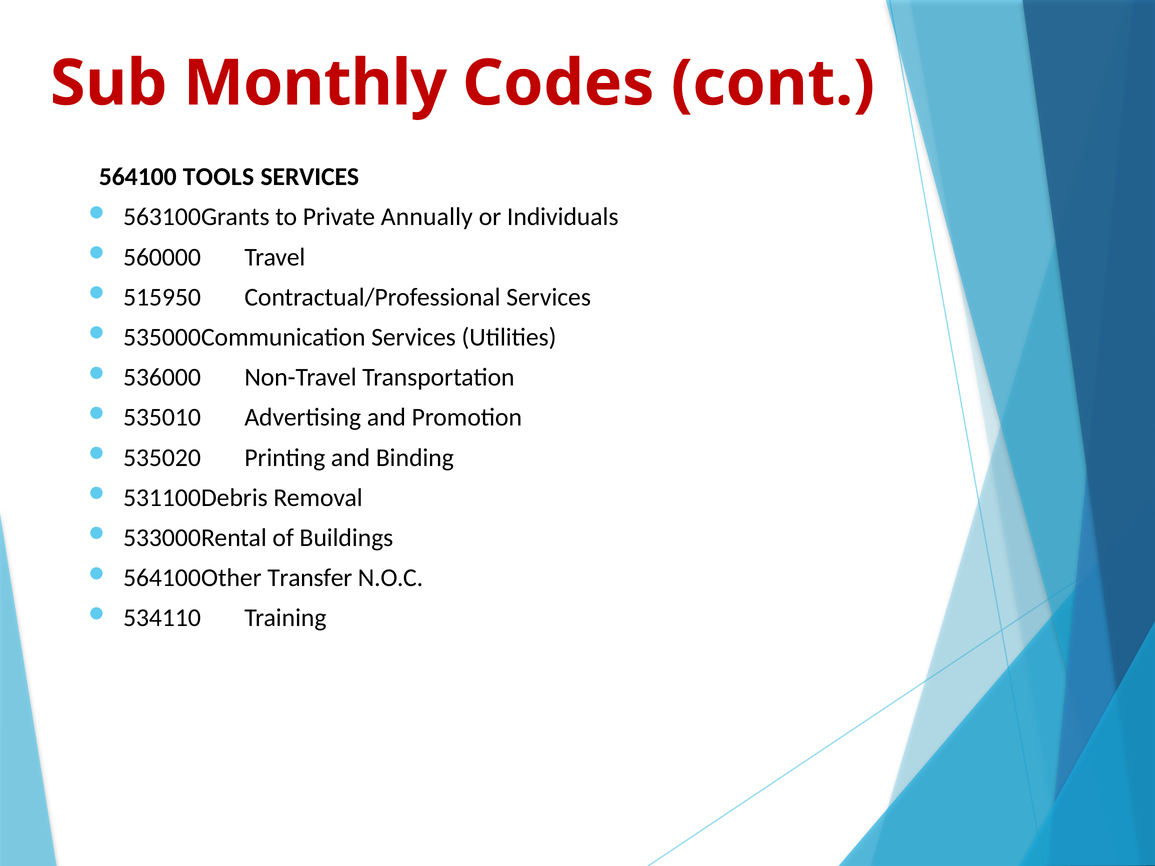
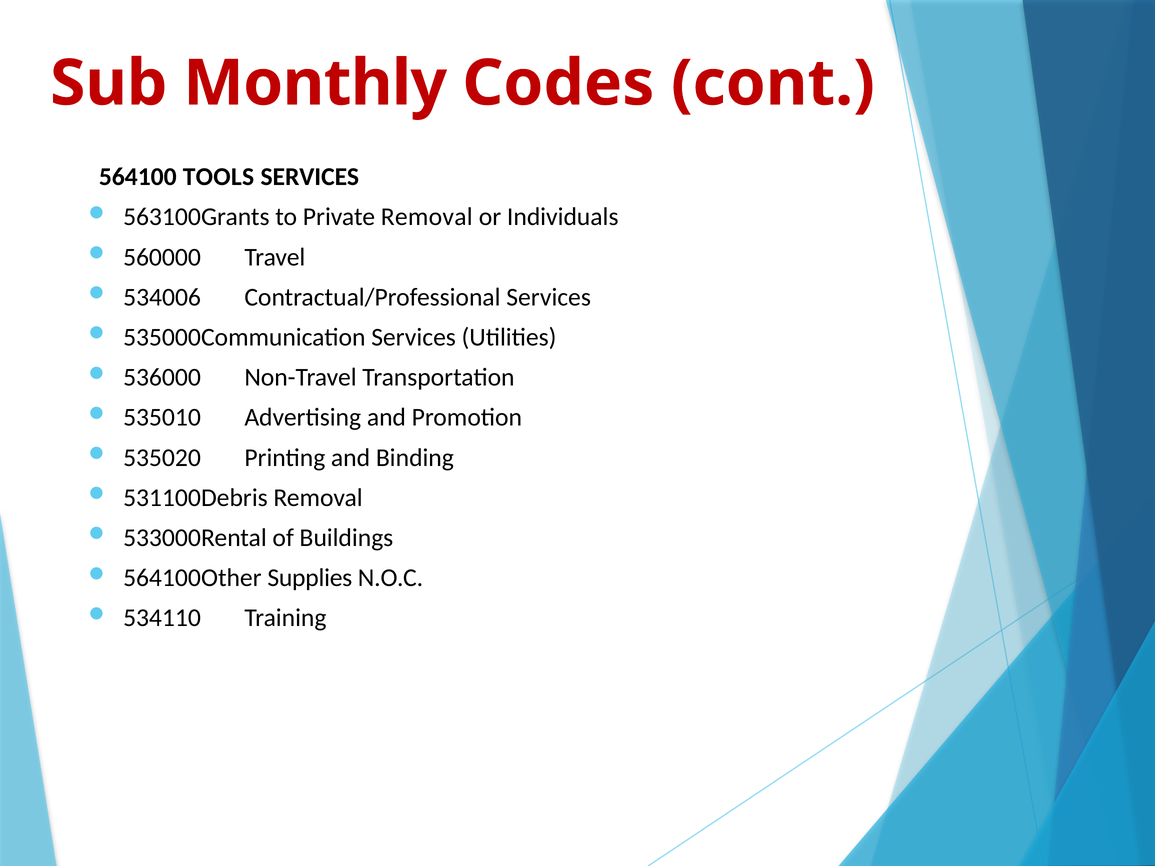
Private Annually: Annually -> Removal
515950: 515950 -> 534006
Transfer: Transfer -> Supplies
